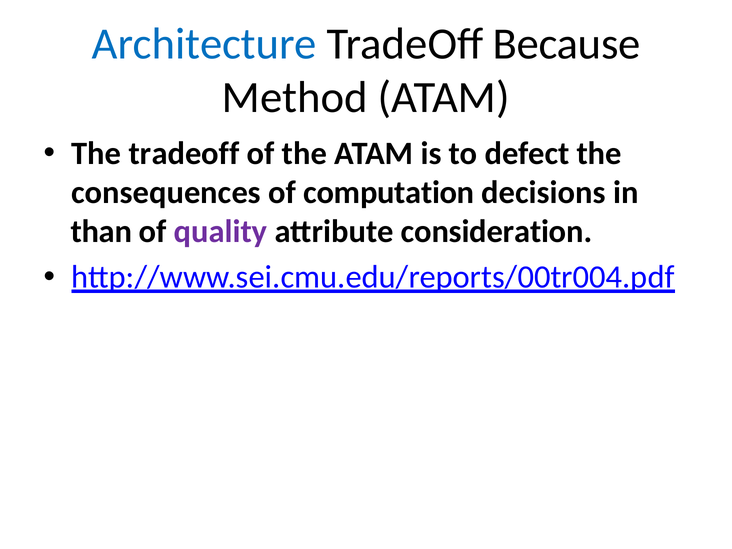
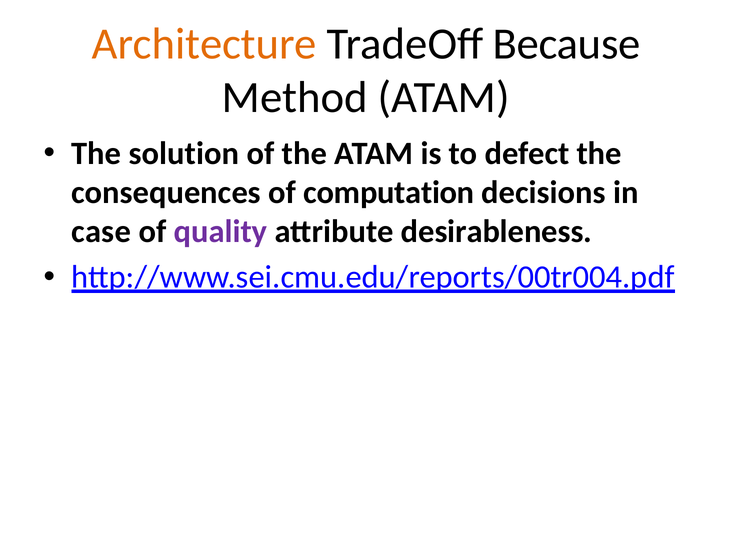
Architecture colour: blue -> orange
The tradeoff: tradeoff -> solution
than: than -> case
consideration: consideration -> desirableness
